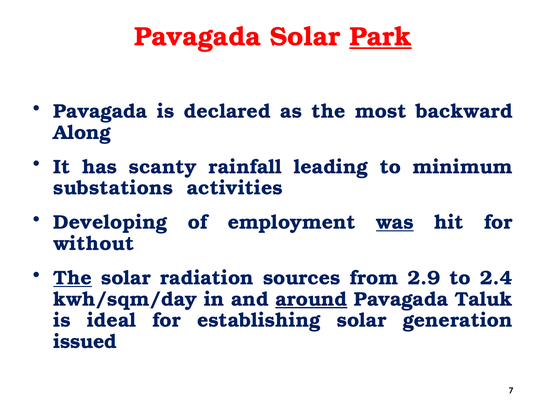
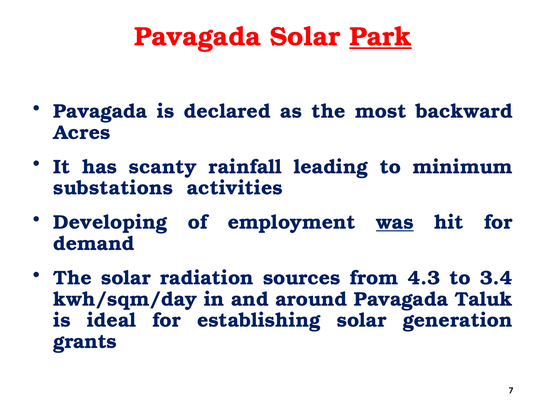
Along: Along -> Acres
without: without -> demand
The at (73, 278) underline: present -> none
2.9: 2.9 -> 4.3
2.4: 2.4 -> 3.4
around underline: present -> none
issued: issued -> grants
